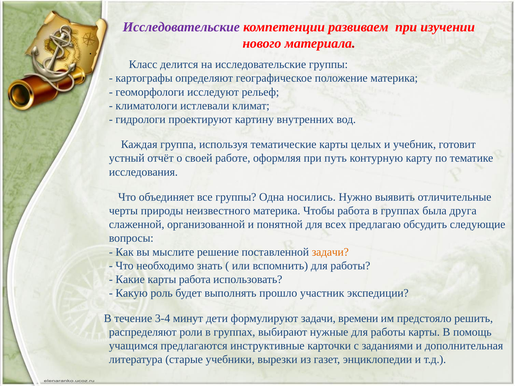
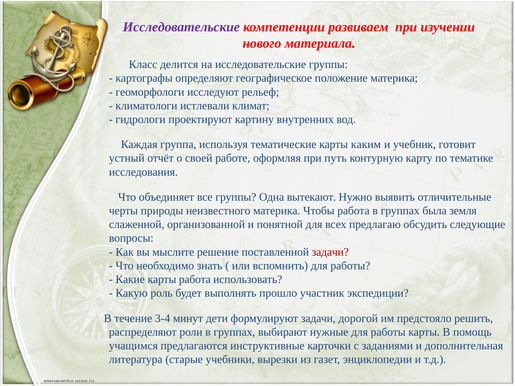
целых: целых -> каким
носились: носились -> вытекают
друга: друга -> земля
задачи at (330, 252) colour: orange -> red
времени: времени -> дорогой
